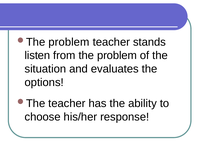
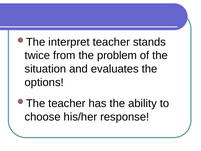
problem at (69, 42): problem -> interpret
listen: listen -> twice
